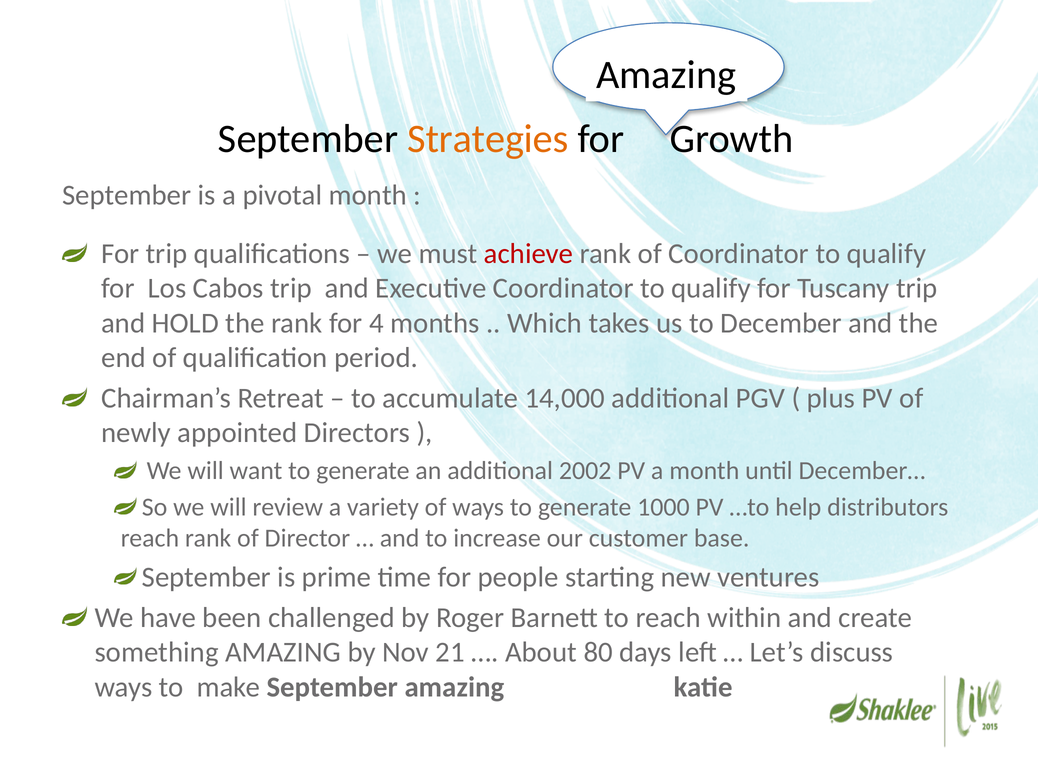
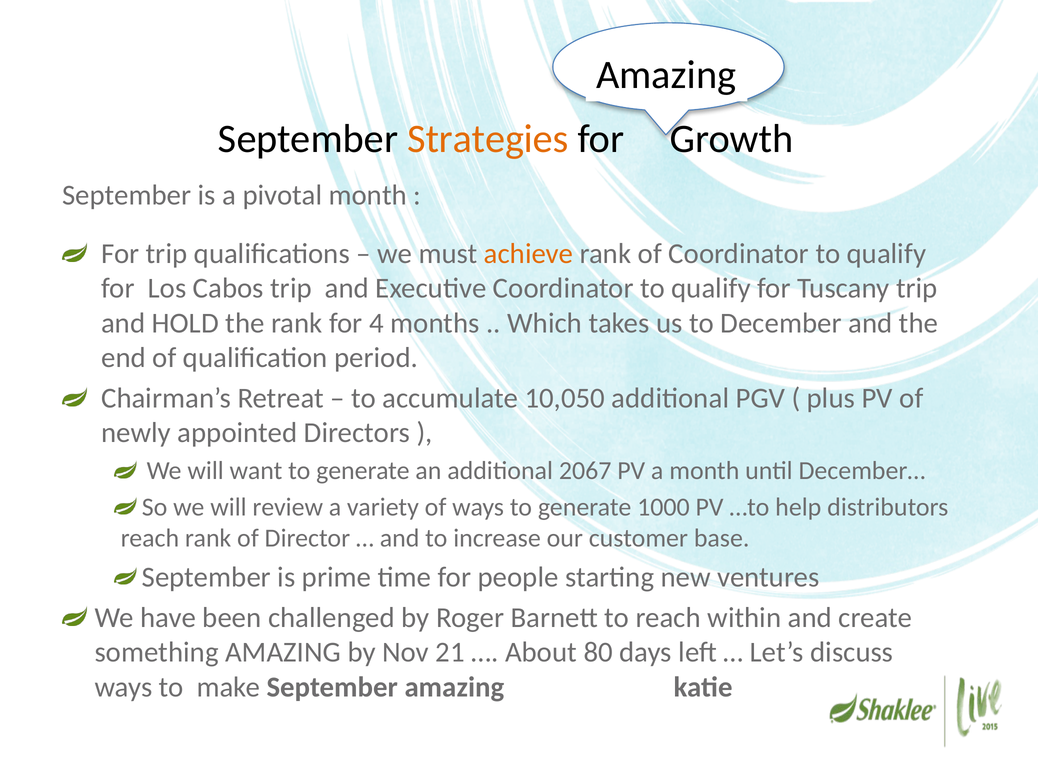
achieve colour: red -> orange
14,000: 14,000 -> 10,050
2002: 2002 -> 2067
